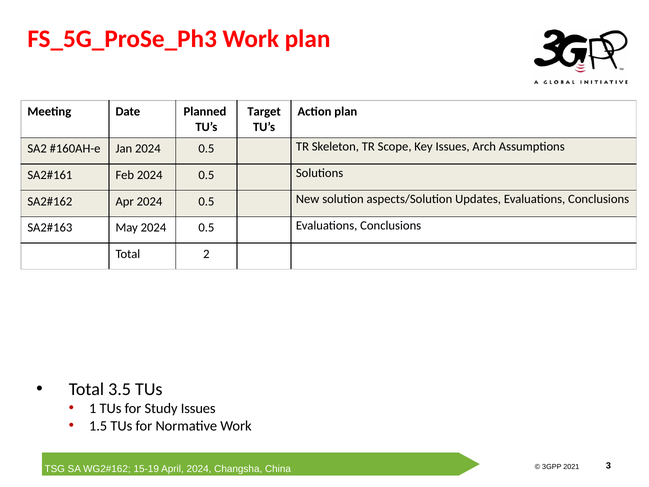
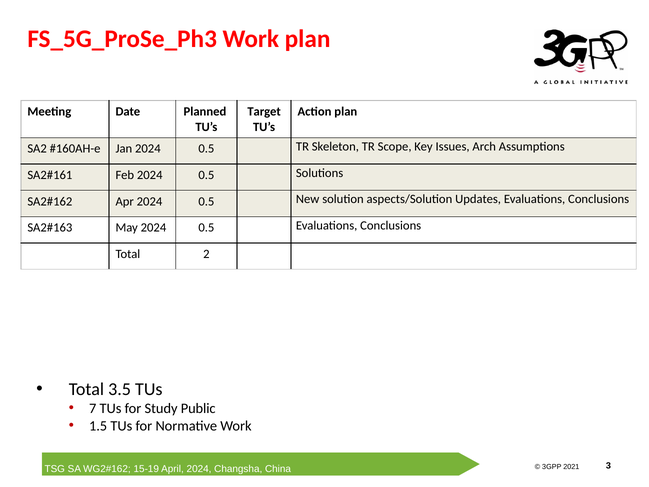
1: 1 -> 7
Study Issues: Issues -> Public
